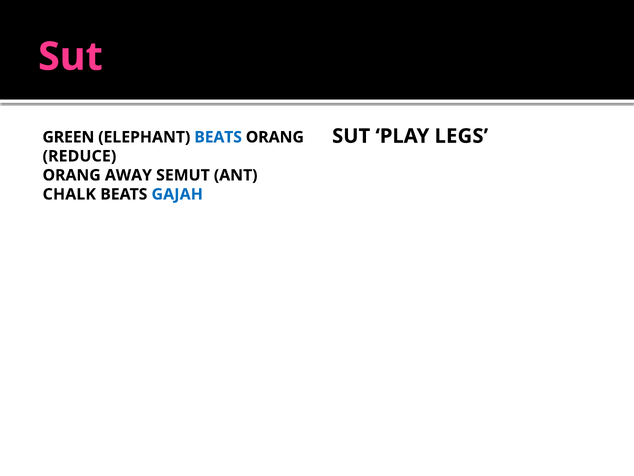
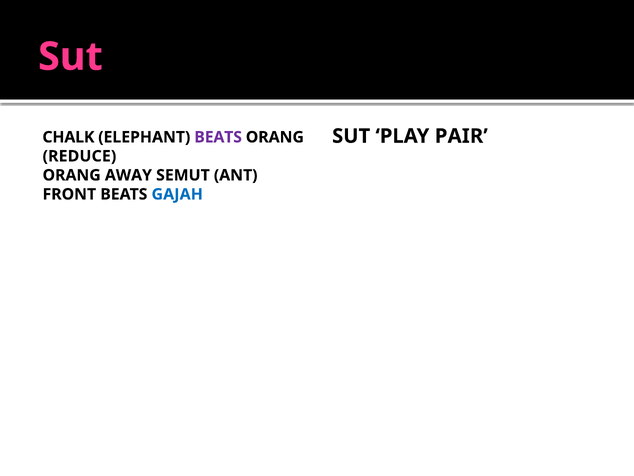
LEGS: LEGS -> PAIR
GREEN: GREEN -> CHALK
BEATS at (218, 137) colour: blue -> purple
CHALK: CHALK -> FRONT
